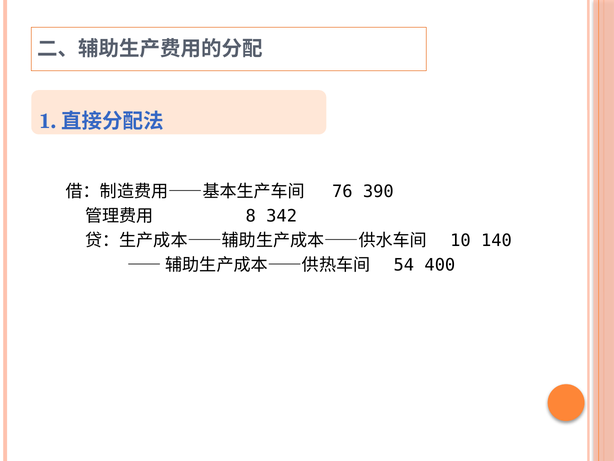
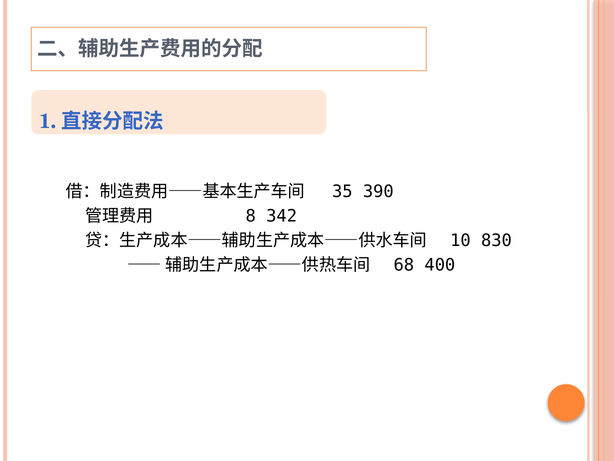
76: 76 -> 35
140: 140 -> 830
54: 54 -> 68
